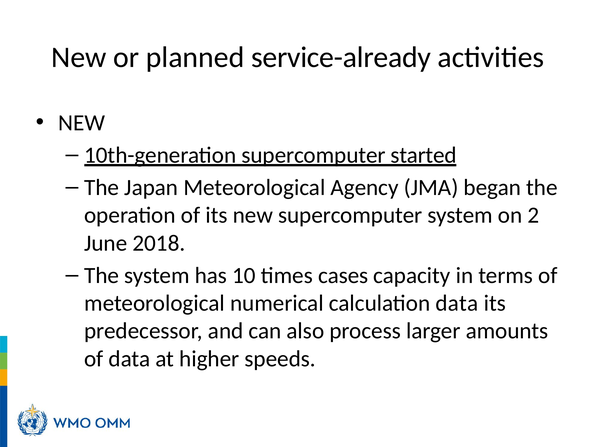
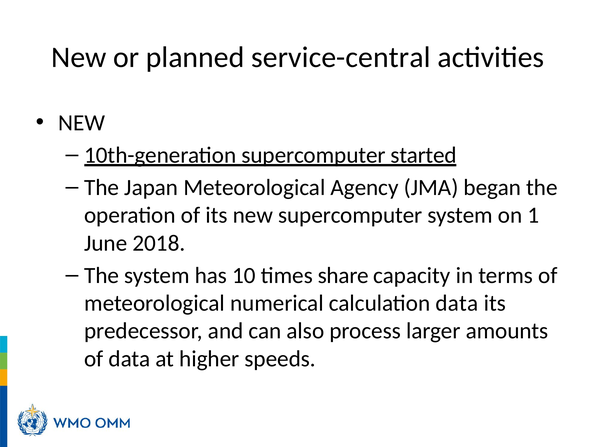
service-already: service-already -> service-central
2: 2 -> 1
cases: cases -> share
